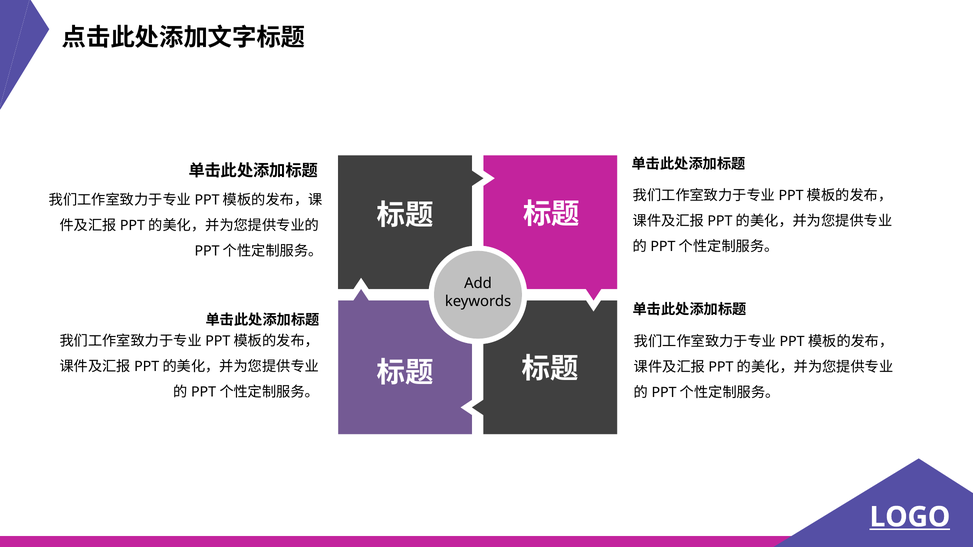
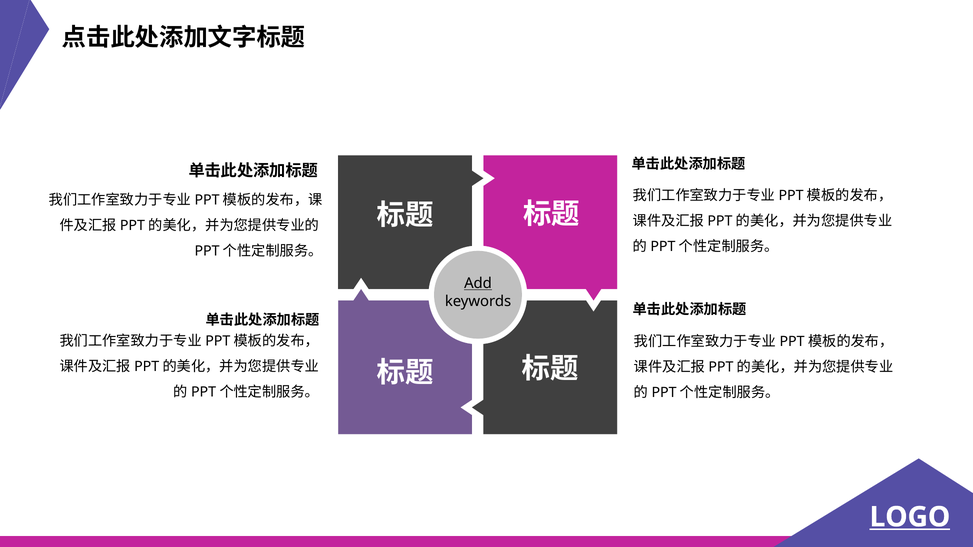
Add underline: none -> present
